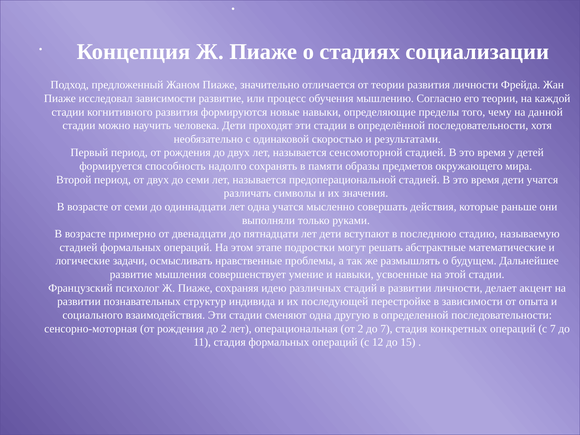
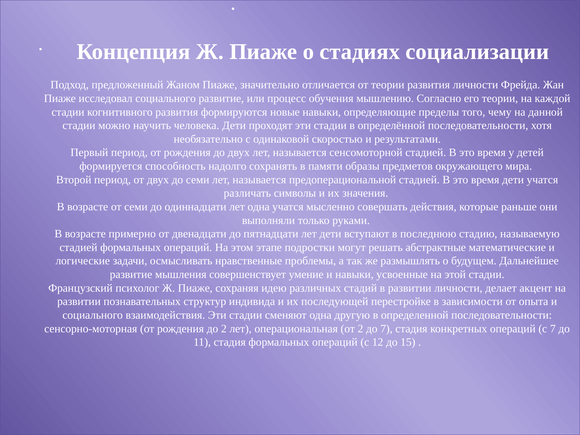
исследовал зависимости: зависимости -> социального
